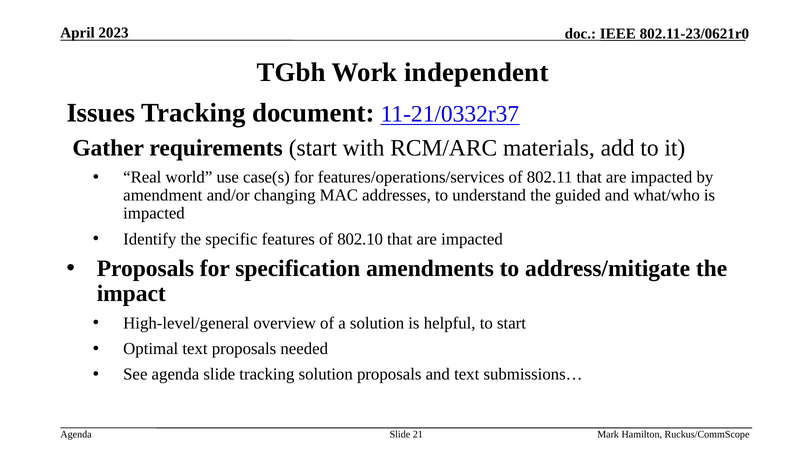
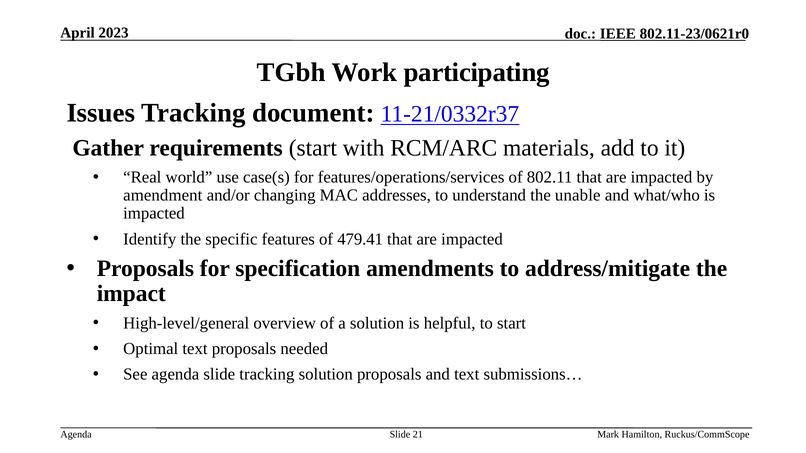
independent: independent -> participating
guided: guided -> unable
802.10: 802.10 -> 479.41
